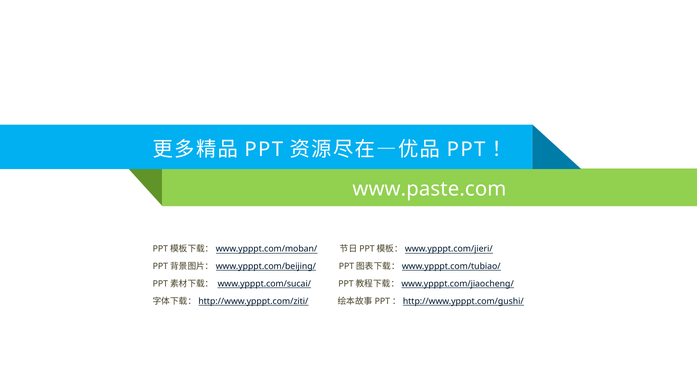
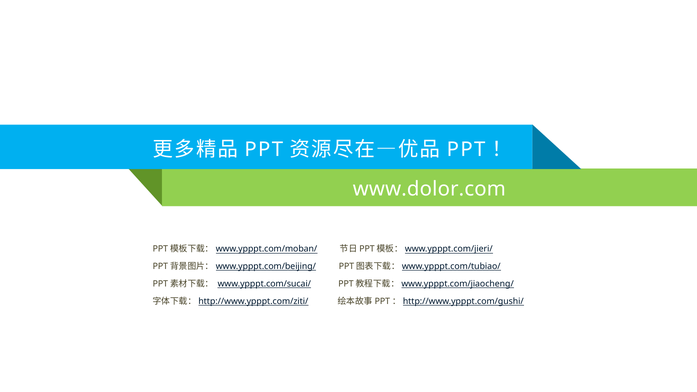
www.paste.com: www.paste.com -> www.dolor.com
